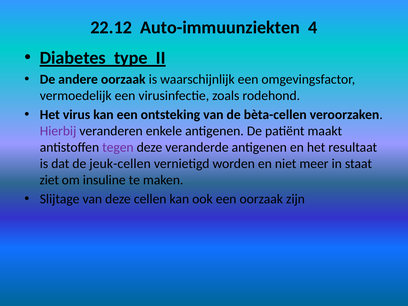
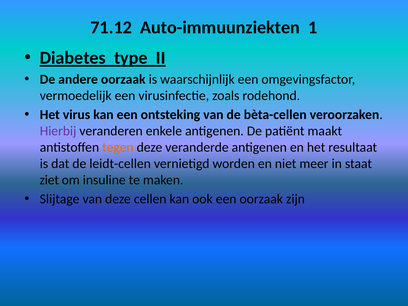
22.12: 22.12 -> 71.12
4: 4 -> 1
tegen colour: purple -> orange
jeuk-cellen: jeuk-cellen -> leidt-cellen
